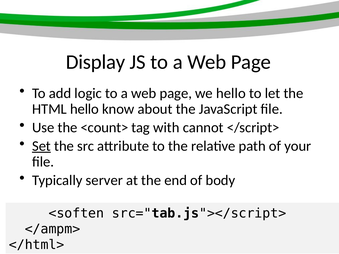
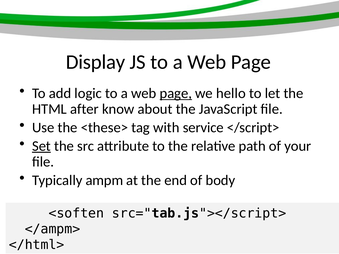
page at (176, 93) underline: none -> present
HTML hello: hello -> after
<count>: <count> -> <these>
cannot: cannot -> service
server: server -> ampm
